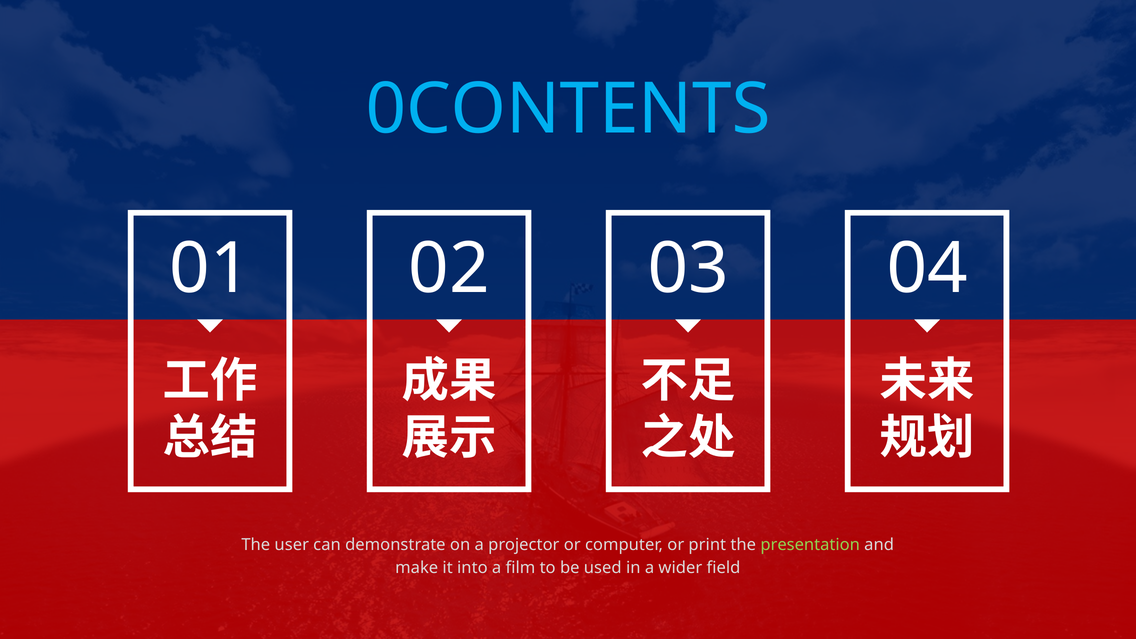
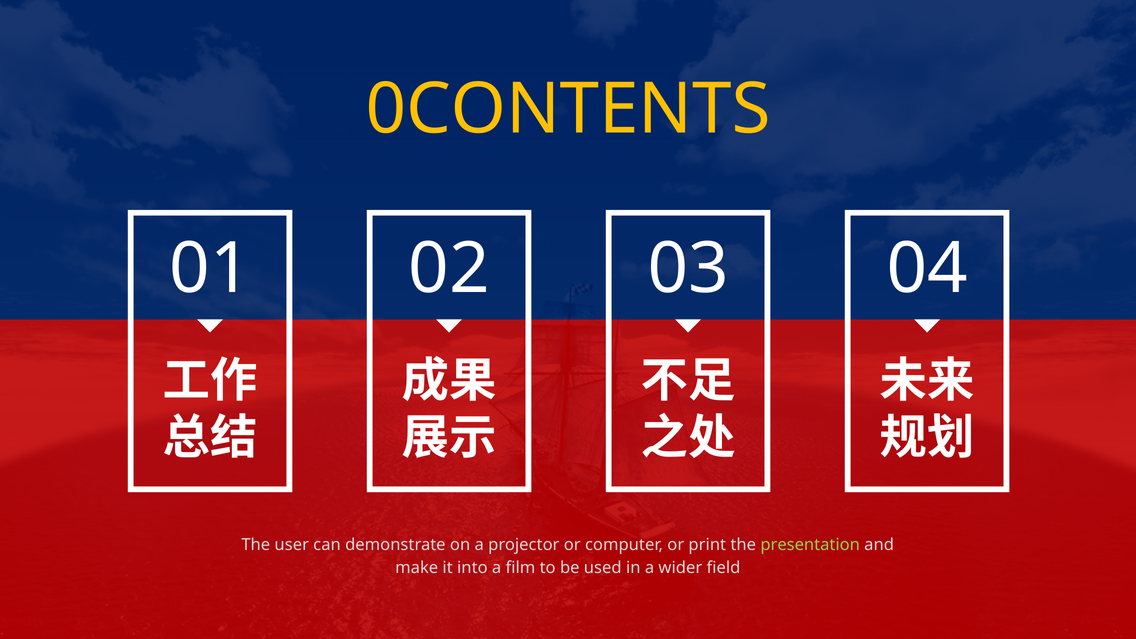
0CONTENTS colour: light blue -> yellow
